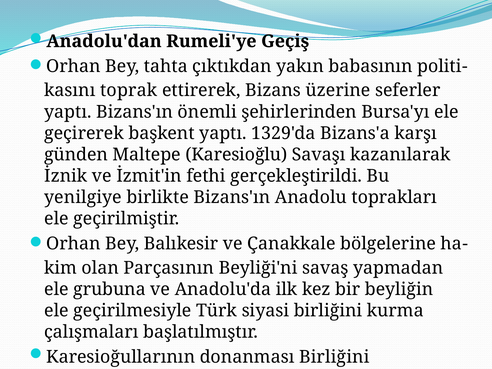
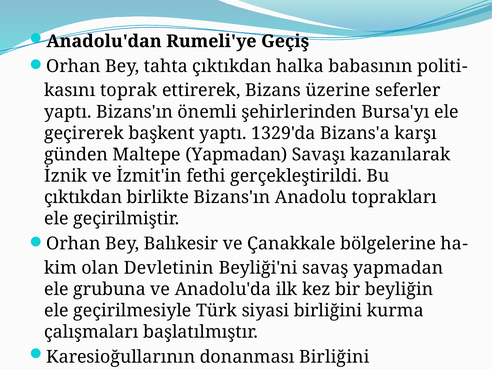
yakın: yakın -> halka
Maltepe Karesioğlu: Karesioğlu -> Yapmadan
yenilgiye at (83, 197): yenilgiye -> çıktıkdan
Parçasının: Parçasının -> Devletinin
